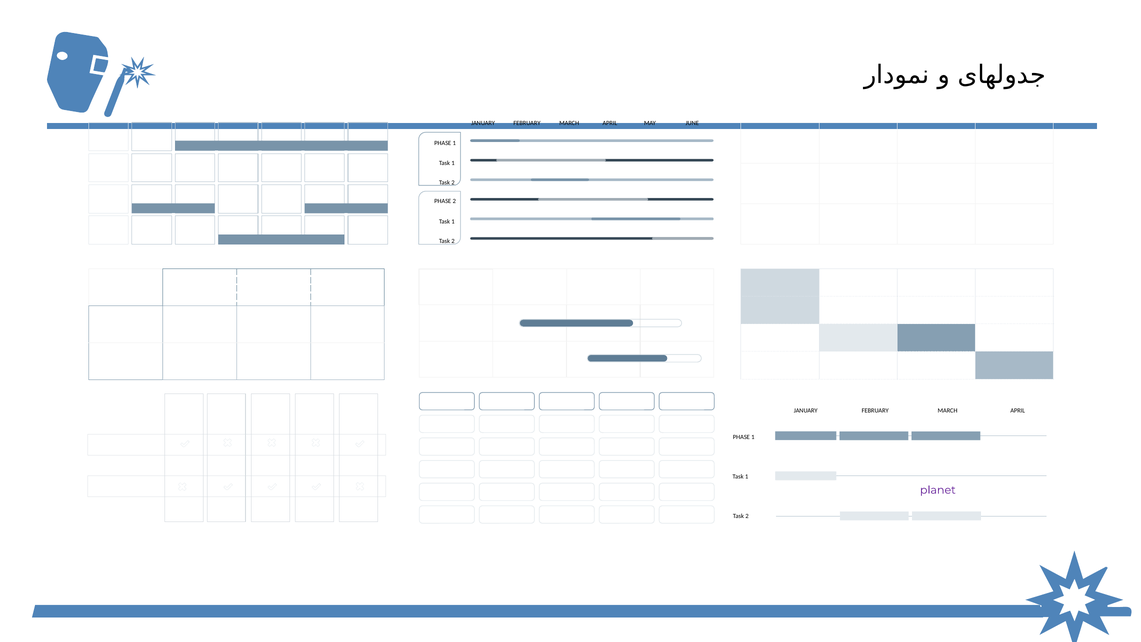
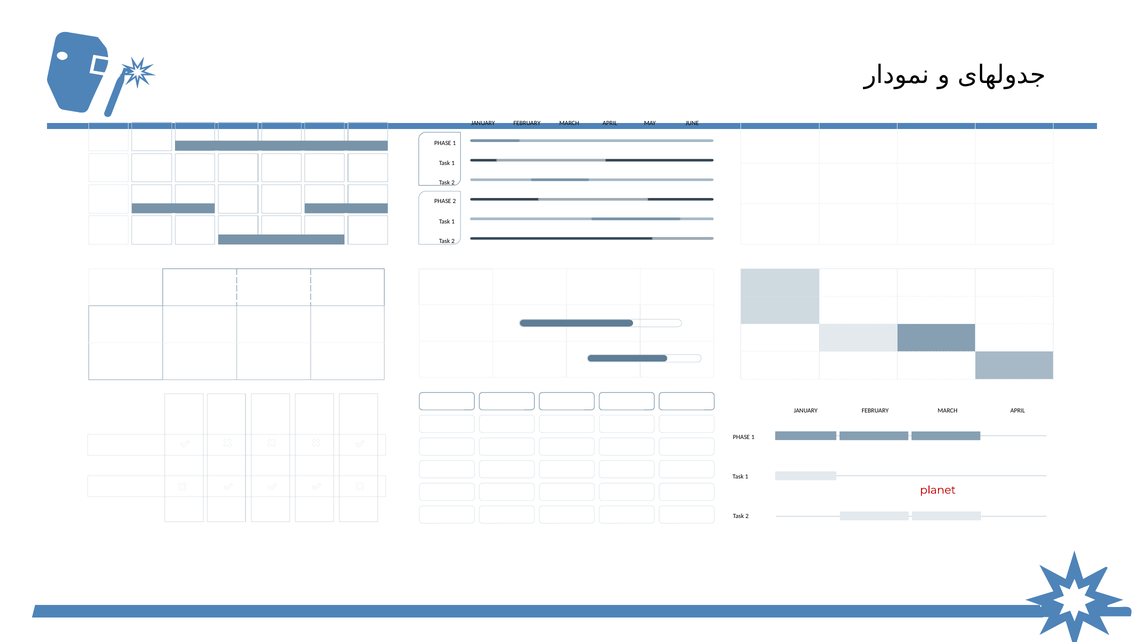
planet colour: purple -> red
